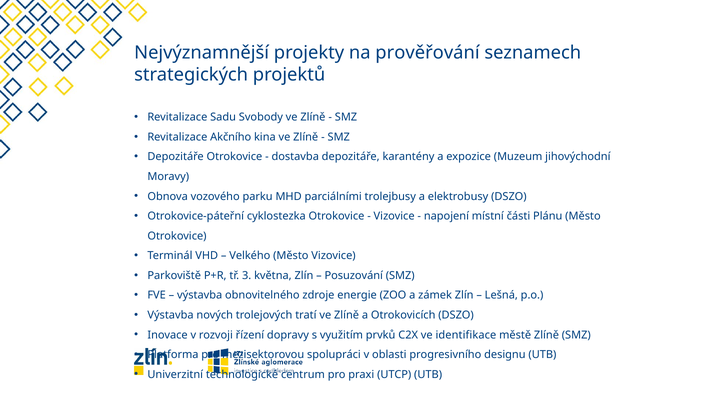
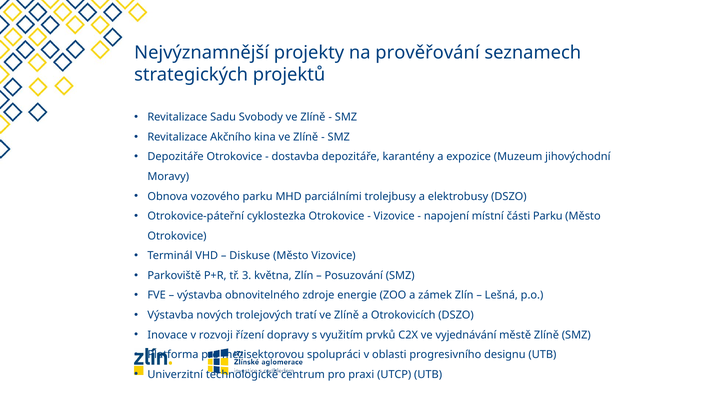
části Plánu: Plánu -> Parku
Velkého: Velkého -> Diskuse
identifikace: identifikace -> vyjednávání
